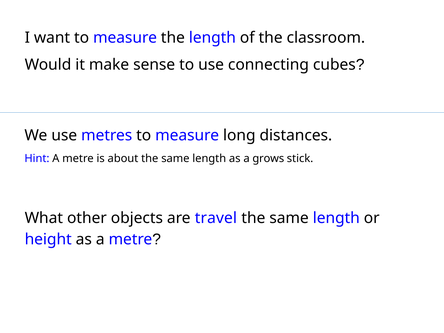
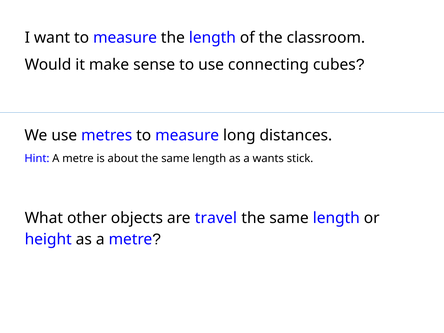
grows: grows -> wants
